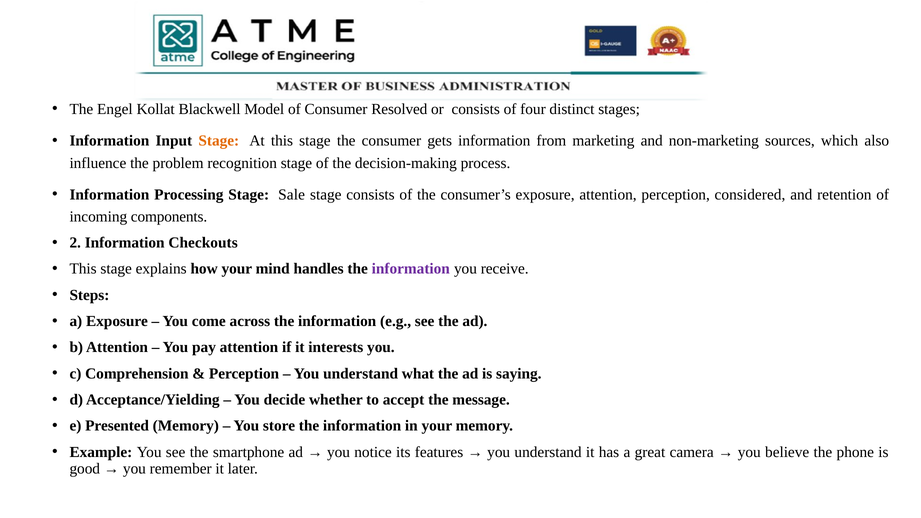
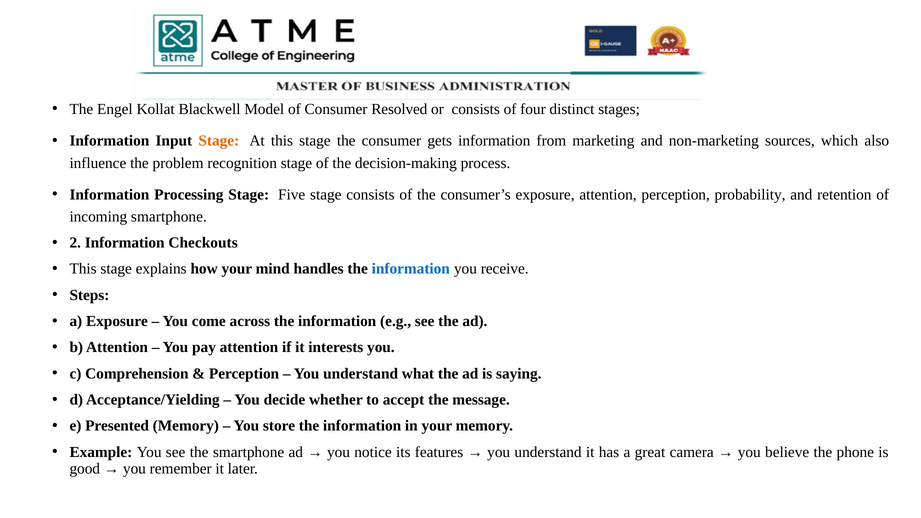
Sale: Sale -> Five
considered: considered -> probability
incoming components: components -> smartphone
information at (411, 269) colour: purple -> blue
